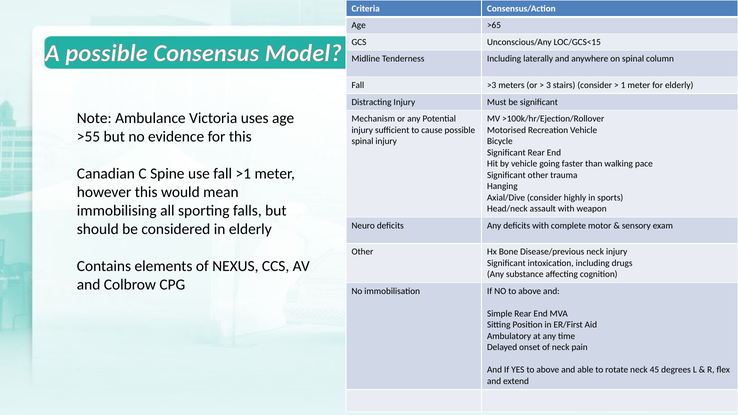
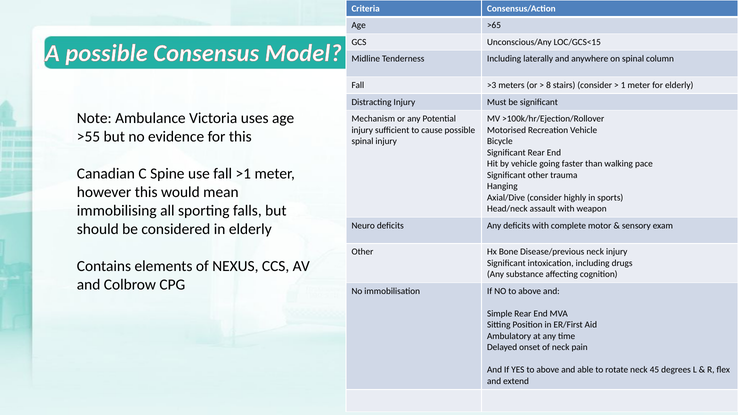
3: 3 -> 8
